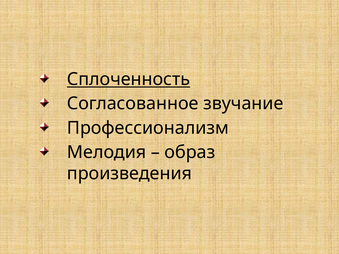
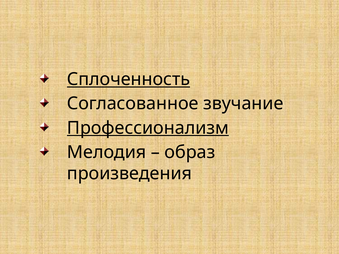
Профессионализм underline: none -> present
